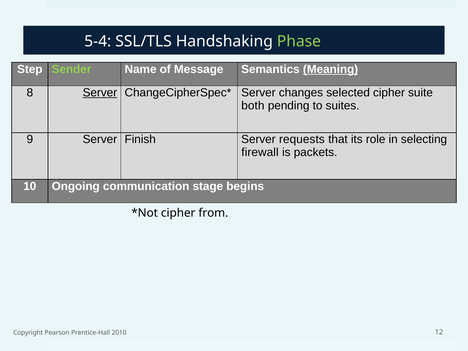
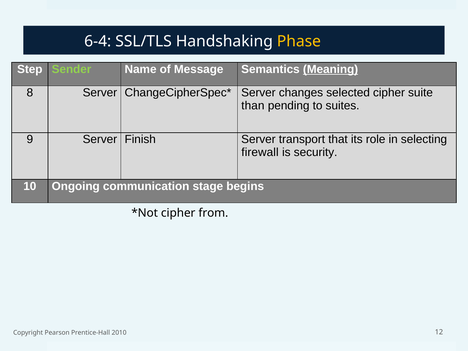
5-4: 5-4 -> 6-4
Phase colour: light green -> yellow
Server at (100, 93) underline: present -> none
both: both -> than
requests: requests -> transport
packets: packets -> security
